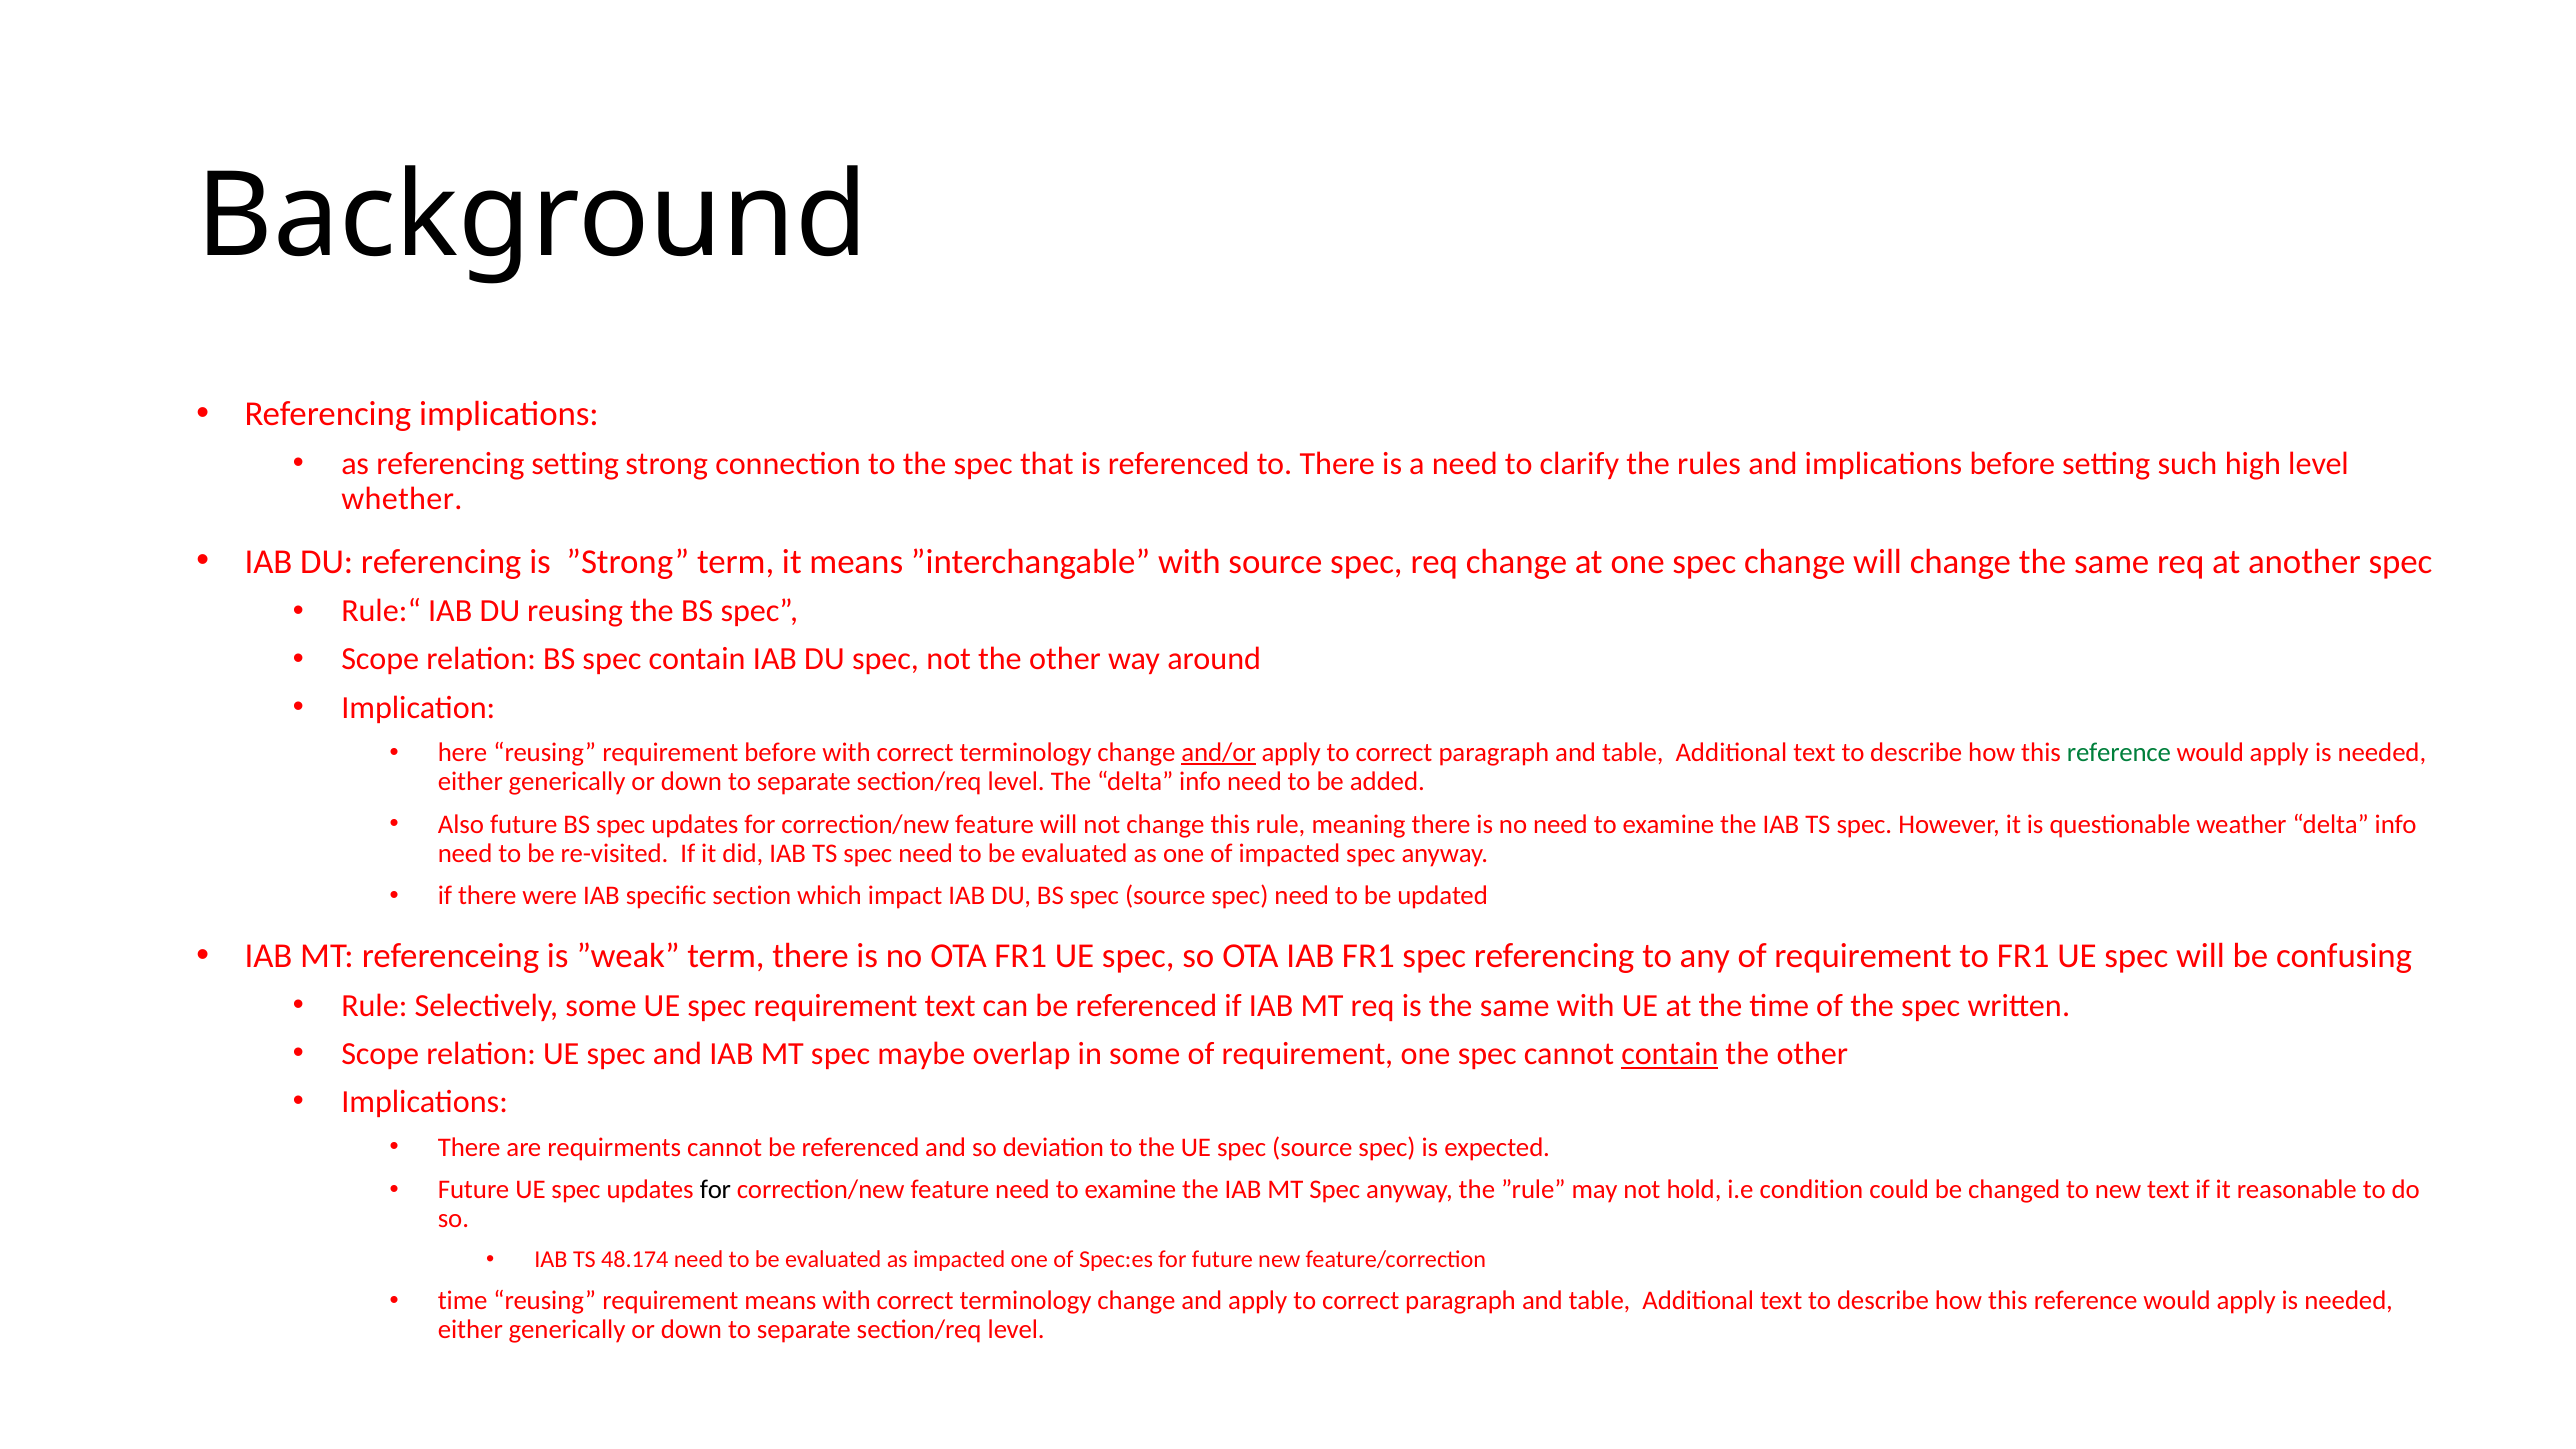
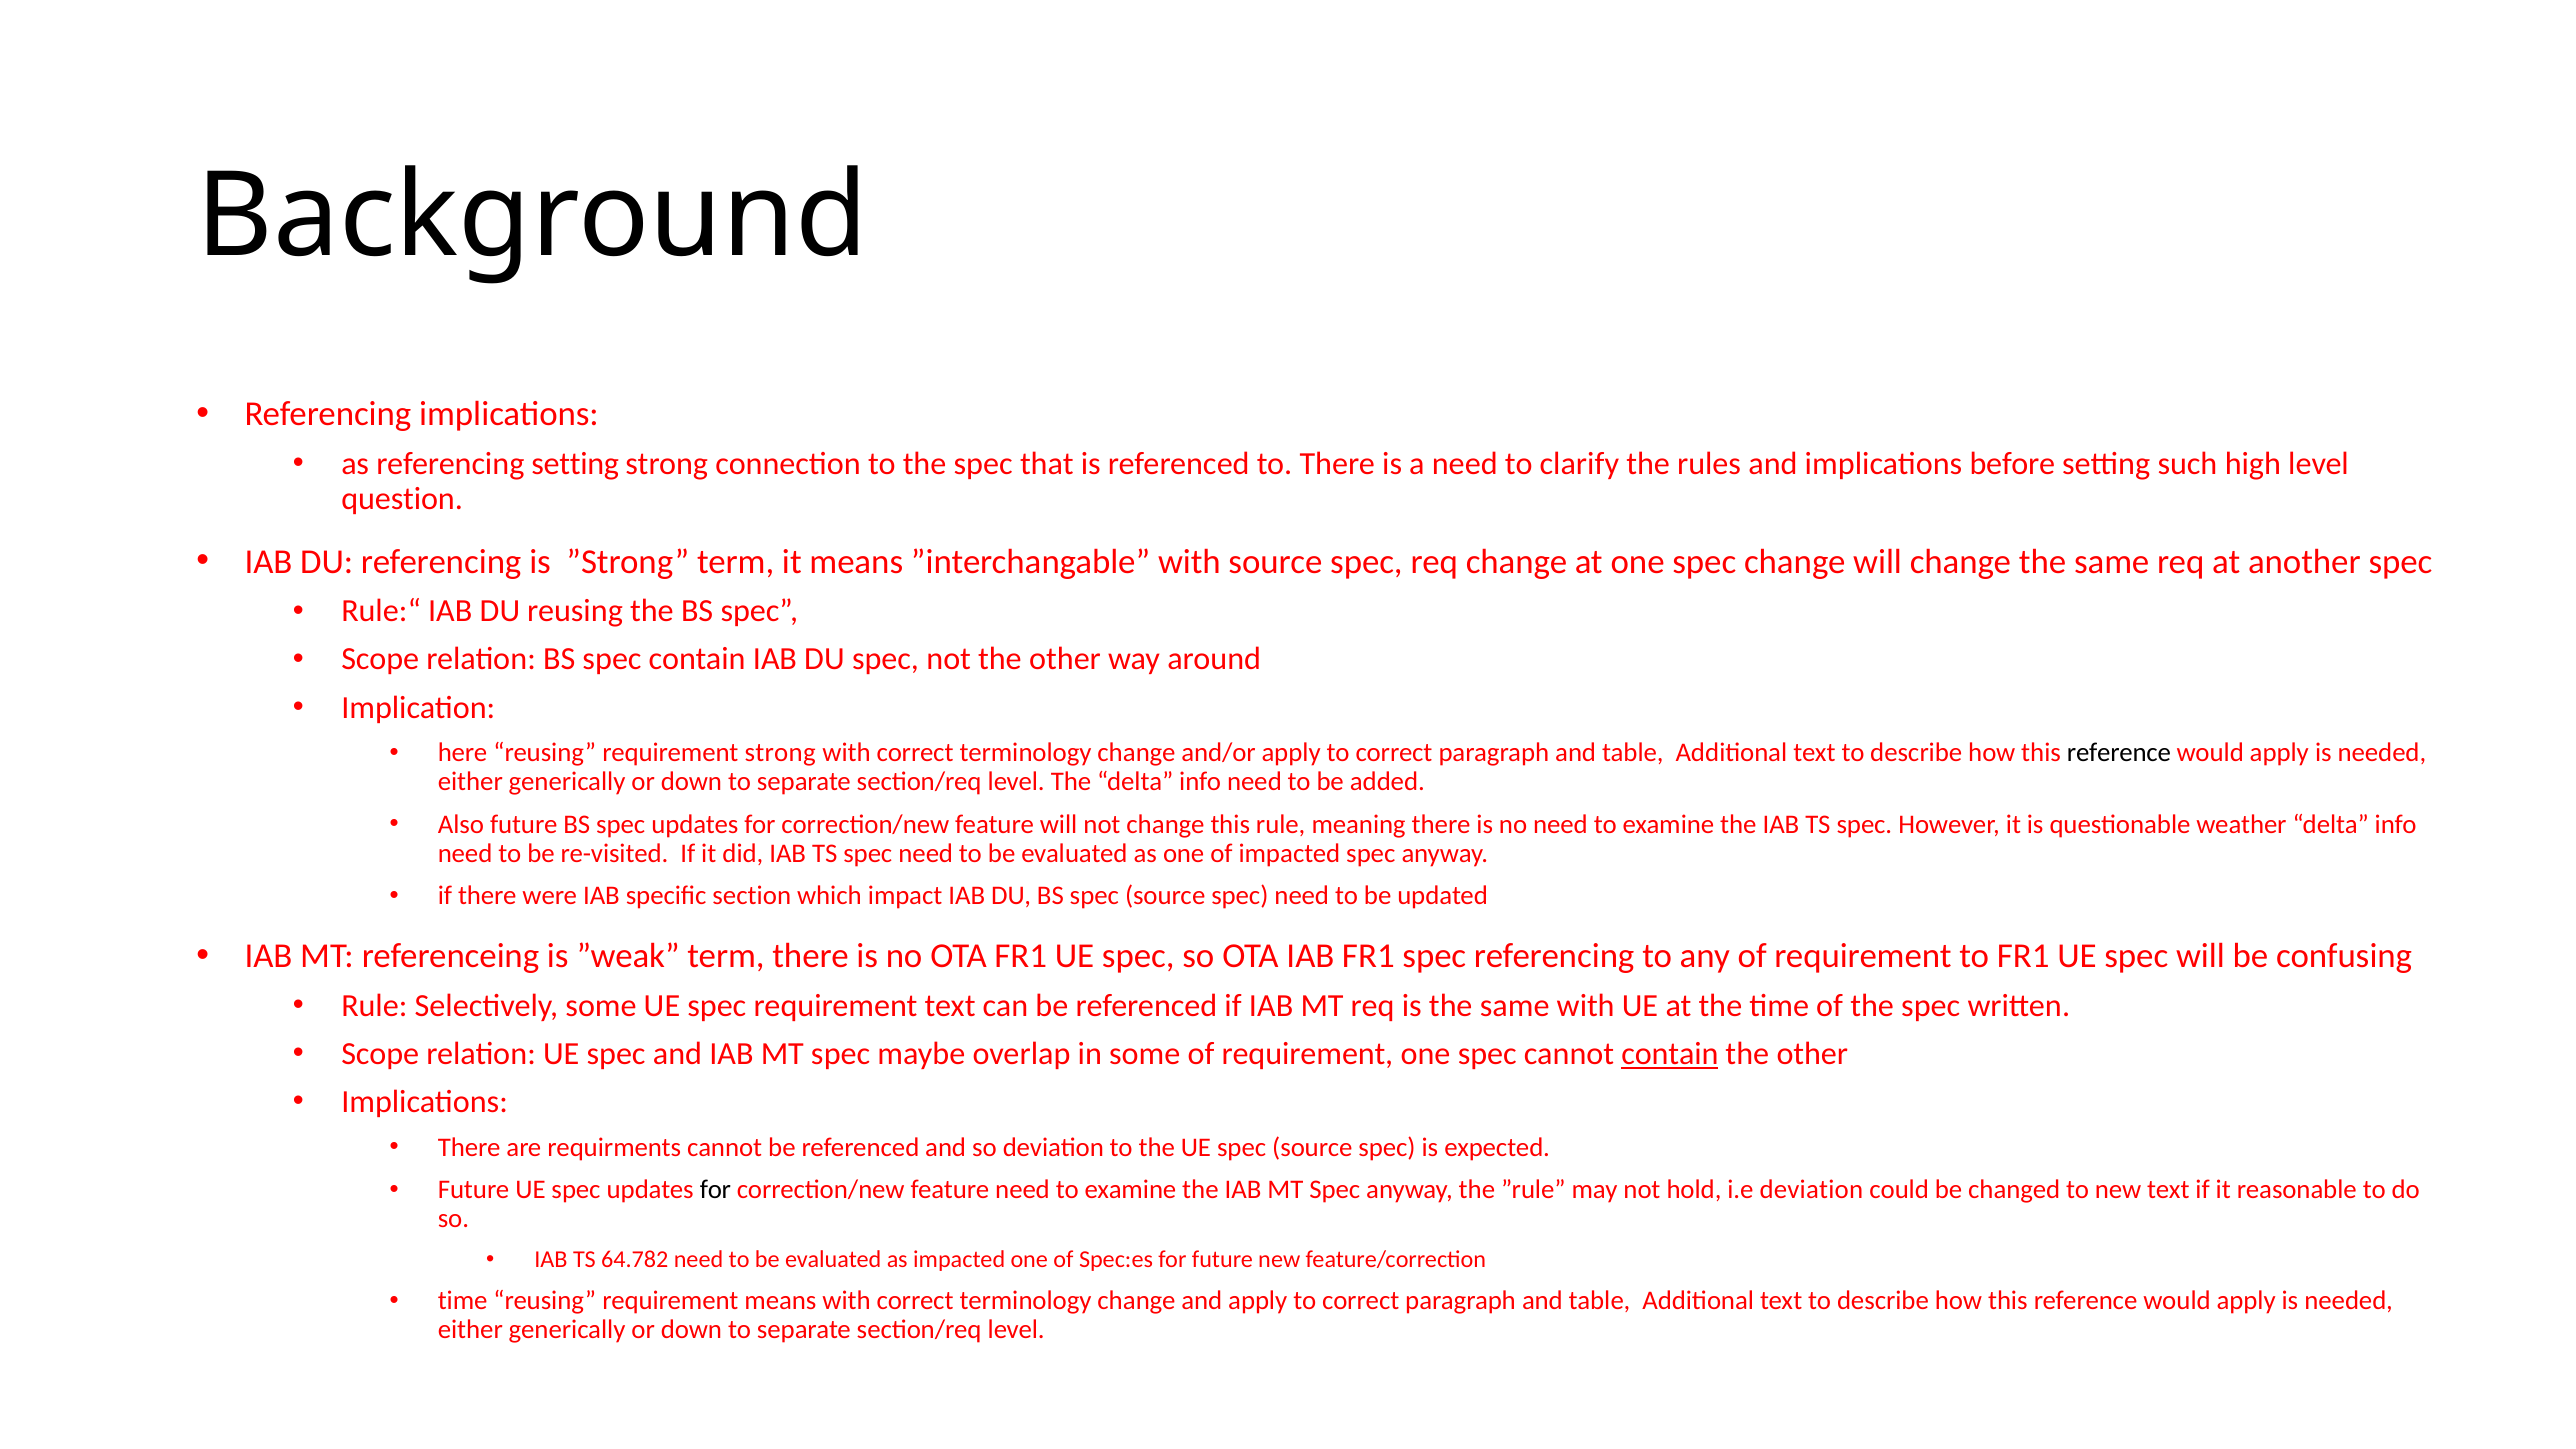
whether: whether -> question
requirement before: before -> strong
and/or underline: present -> none
reference at (2119, 753) colour: green -> black
i.e condition: condition -> deviation
48.174: 48.174 -> 64.782
